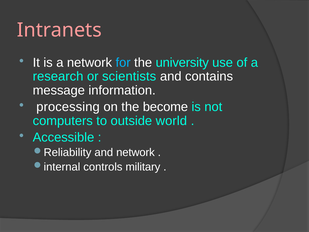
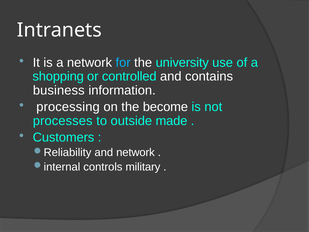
Intranets colour: pink -> white
research: research -> shopping
scientists: scientists -> controlled
message: message -> business
computers: computers -> processes
world: world -> made
Accessible: Accessible -> Customers
